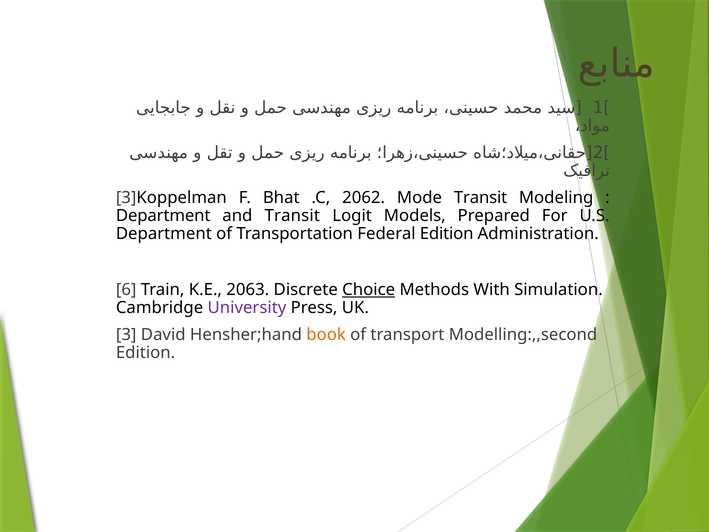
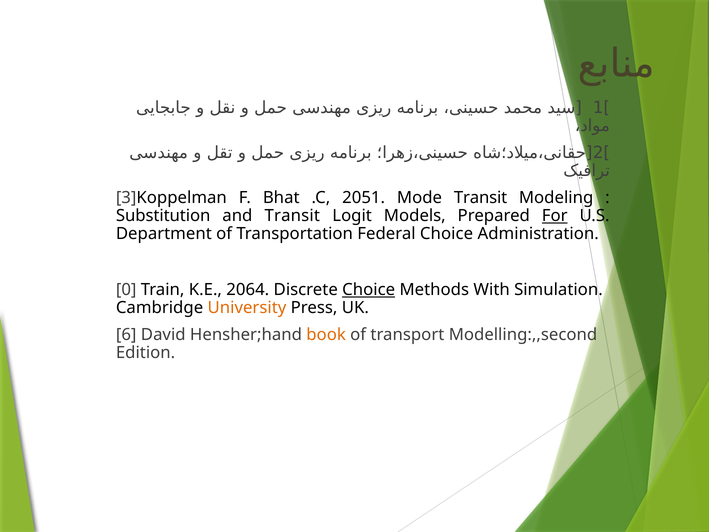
2062: 2062 -> 2051
Department at (163, 216): Department -> Substitution
For underline: none -> present
Federal Edition: Edition -> Choice
6: 6 -> 0
2063: 2063 -> 2064
University colour: purple -> orange
3: 3 -> 6
